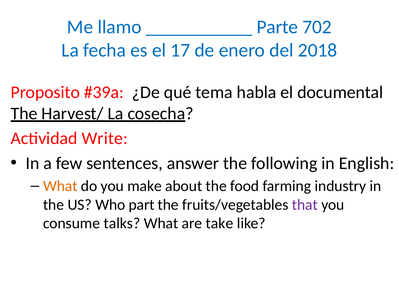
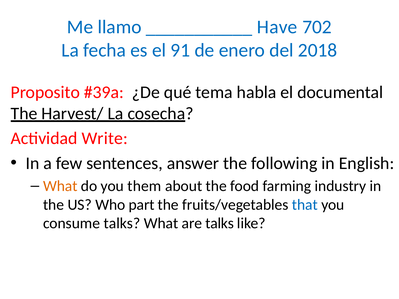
Parte: Parte -> Have
17: 17 -> 91
make: make -> them
that colour: purple -> blue
are take: take -> talks
